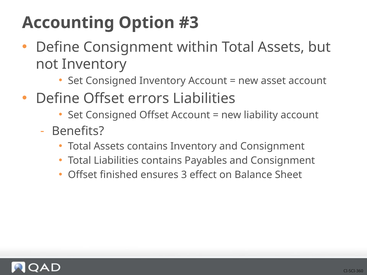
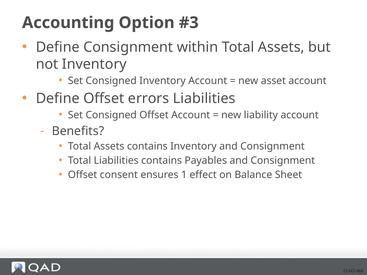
finished: finished -> consent
3: 3 -> 1
